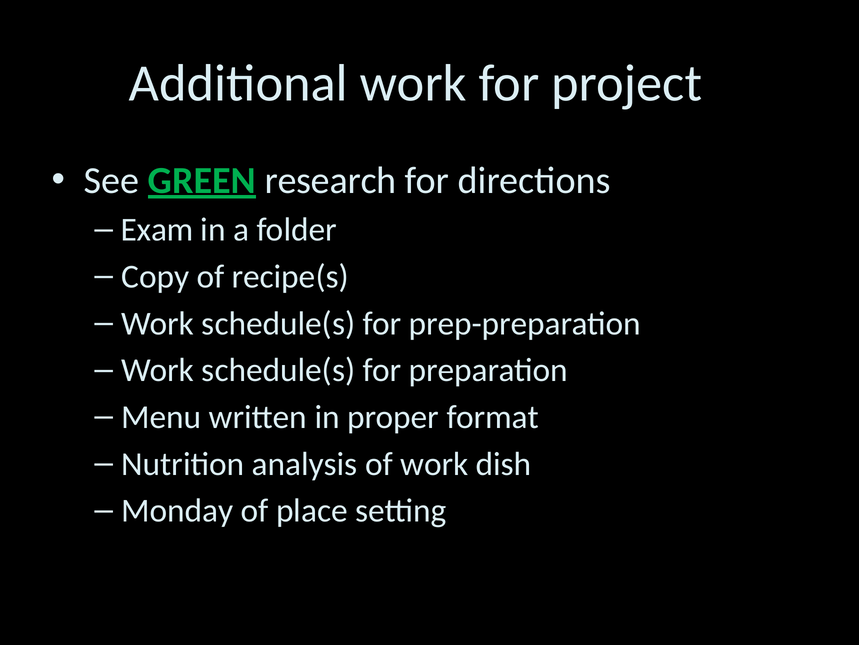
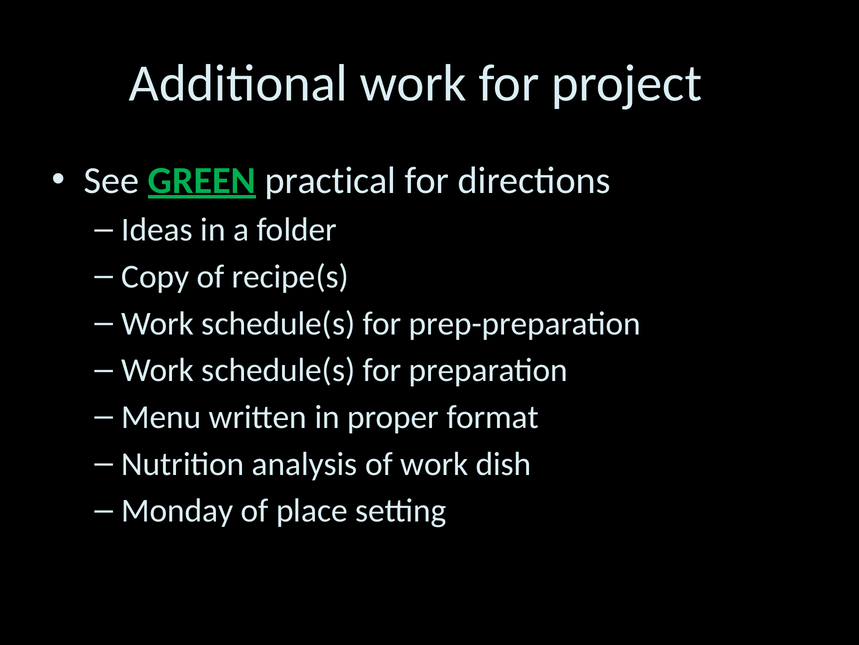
research: research -> practical
Exam: Exam -> Ideas
